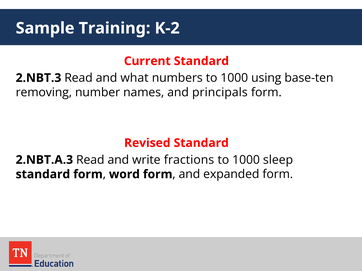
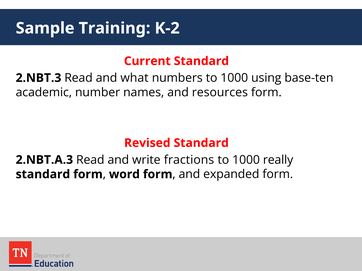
removing: removing -> academic
principals: principals -> resources
sleep: sleep -> really
